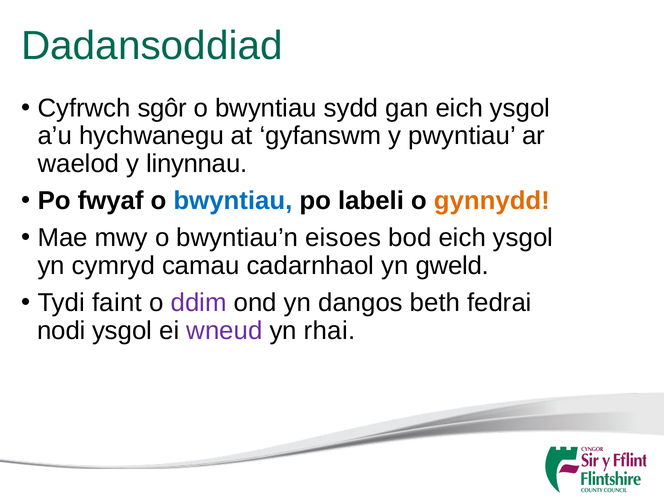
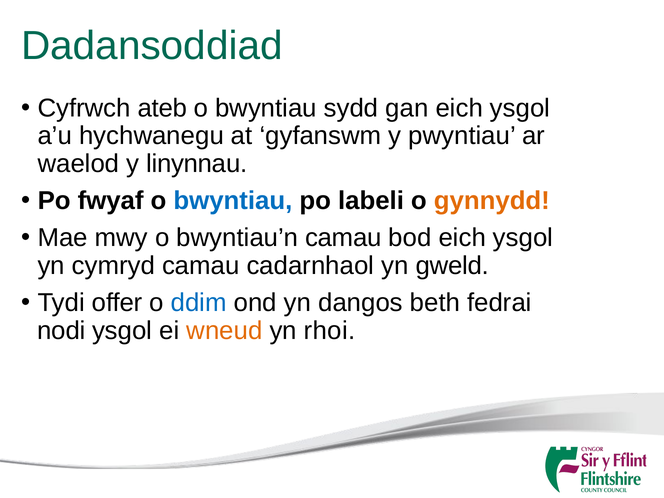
sgôr: sgôr -> ateb
bwyntiau’n eisoes: eisoes -> camau
faint: faint -> offer
ddim colour: purple -> blue
wneud colour: purple -> orange
rhai: rhai -> rhoi
